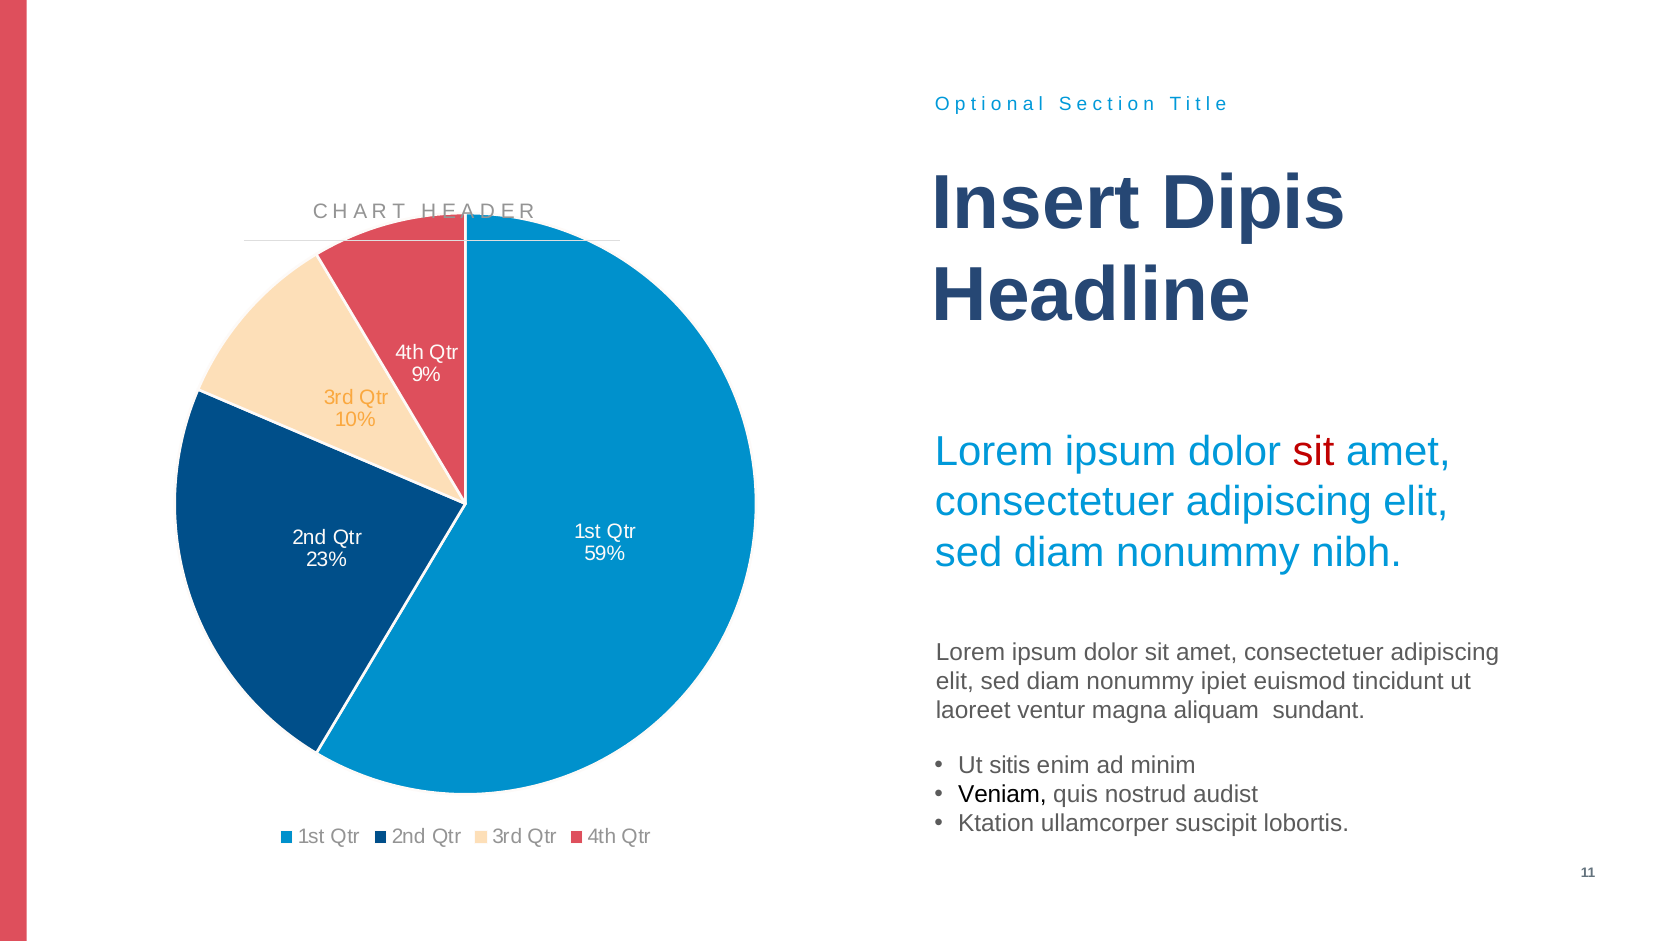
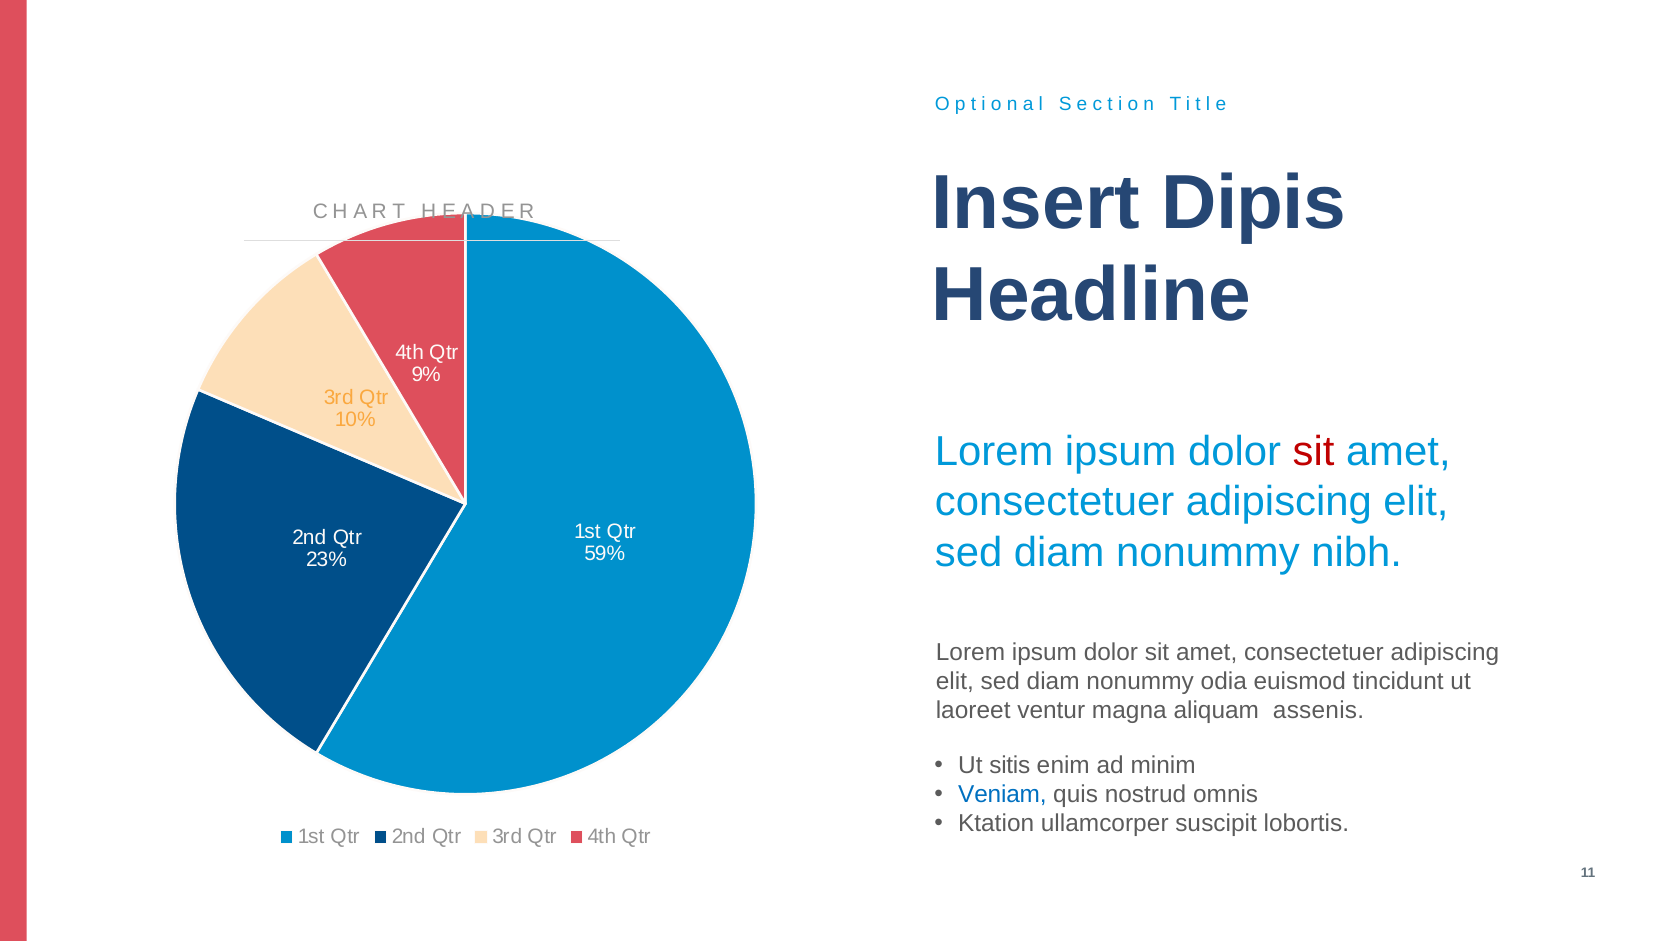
ipiet: ipiet -> odia
sundant: sundant -> assenis
Veniam colour: black -> blue
audist: audist -> omnis
